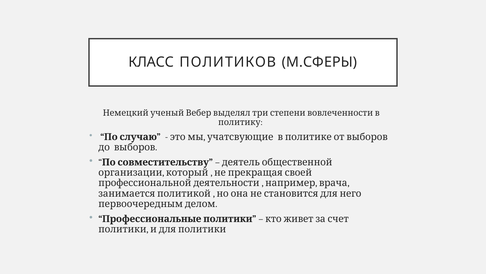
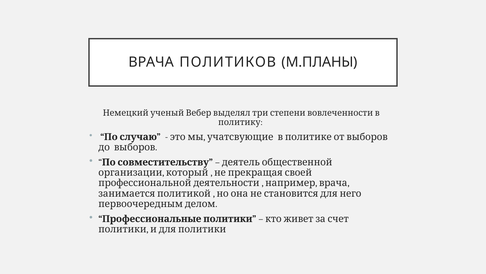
КЛАСС at (151, 62): КЛАСС -> ВРАЧА
М.СФЕРЫ: М.СФЕРЫ -> М.ПЛАНЫ
